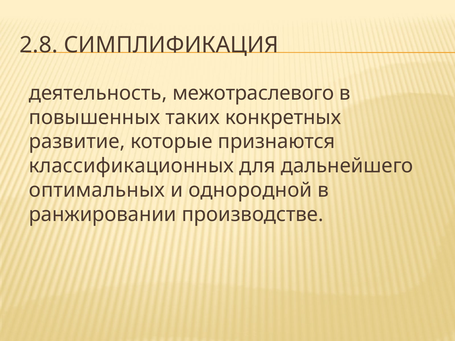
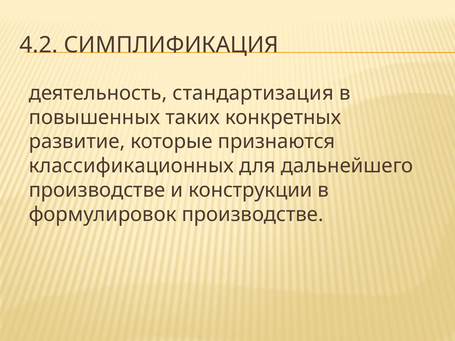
2.8: 2.8 -> 4.2
межотраслевого: межотраслевого -> стандартизация
оптимальных at (97, 190): оптимальных -> производстве
однородной: однородной -> конструкции
ранжировании: ранжировании -> формулировок
